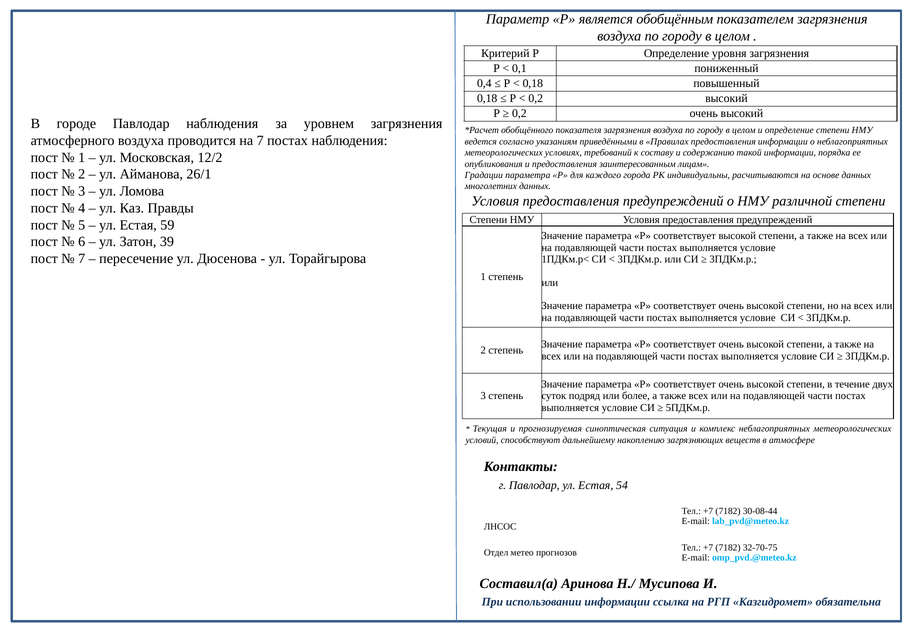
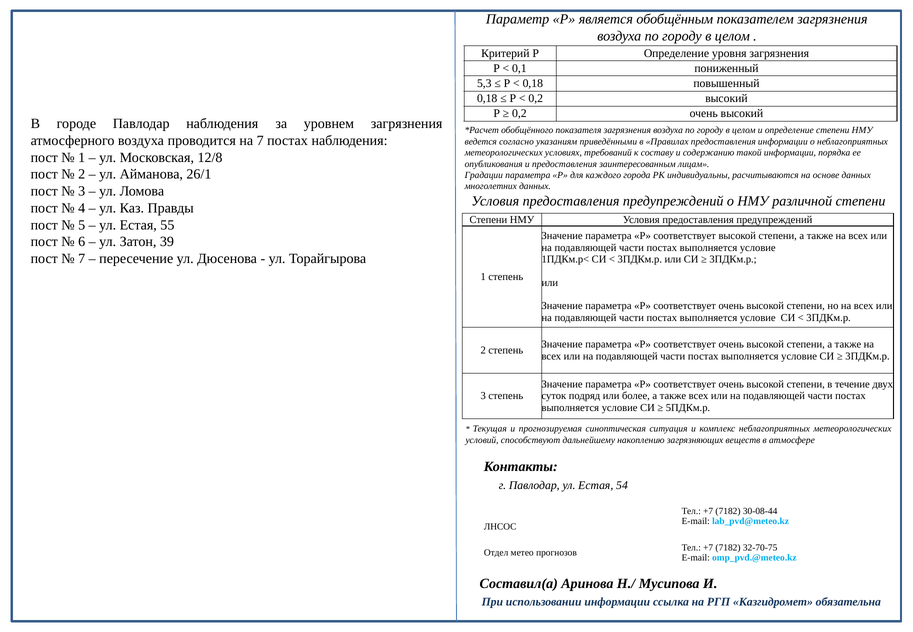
0,4: 0,4 -> 5,3
12/2: 12/2 -> 12/8
59: 59 -> 55
